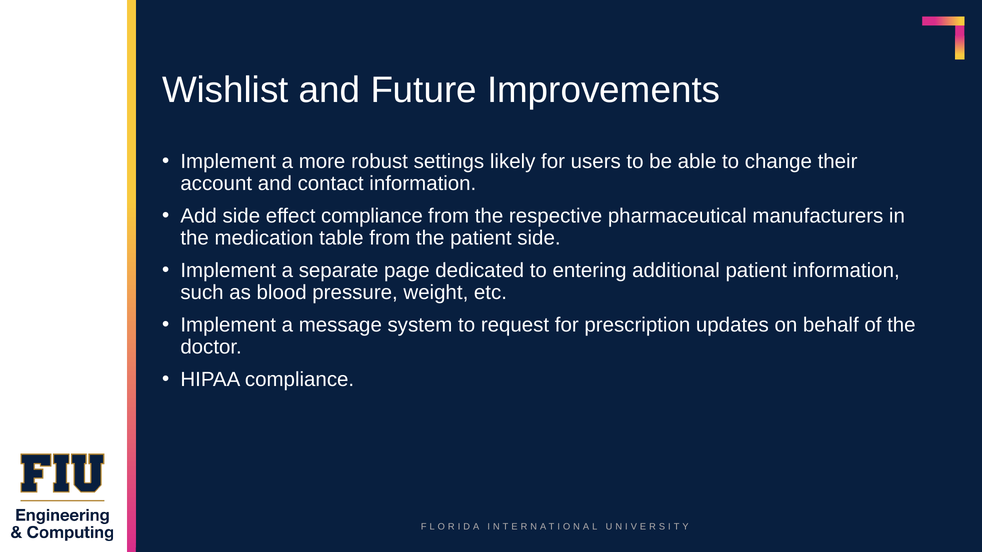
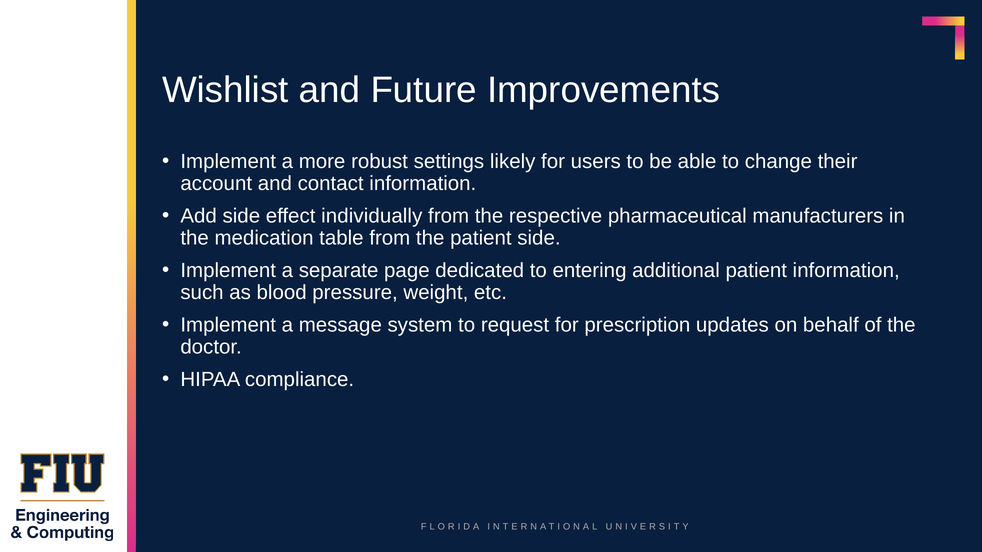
effect compliance: compliance -> individually
